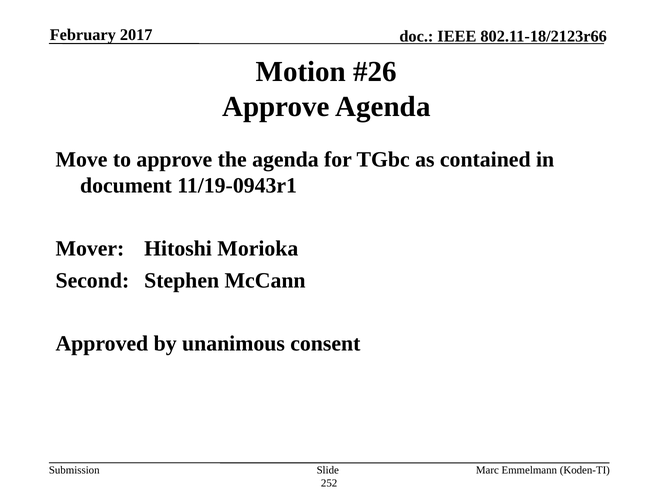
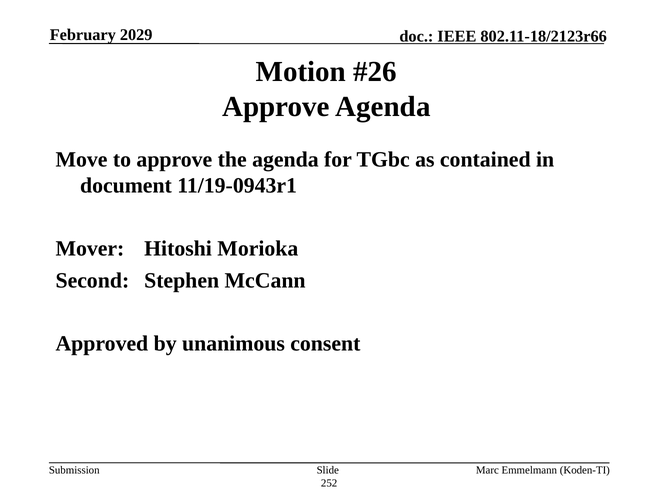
2017: 2017 -> 2029
